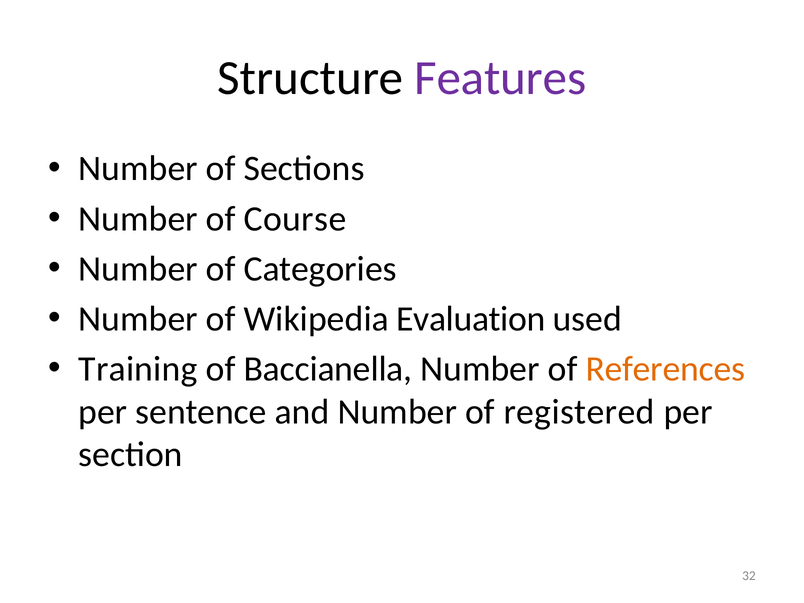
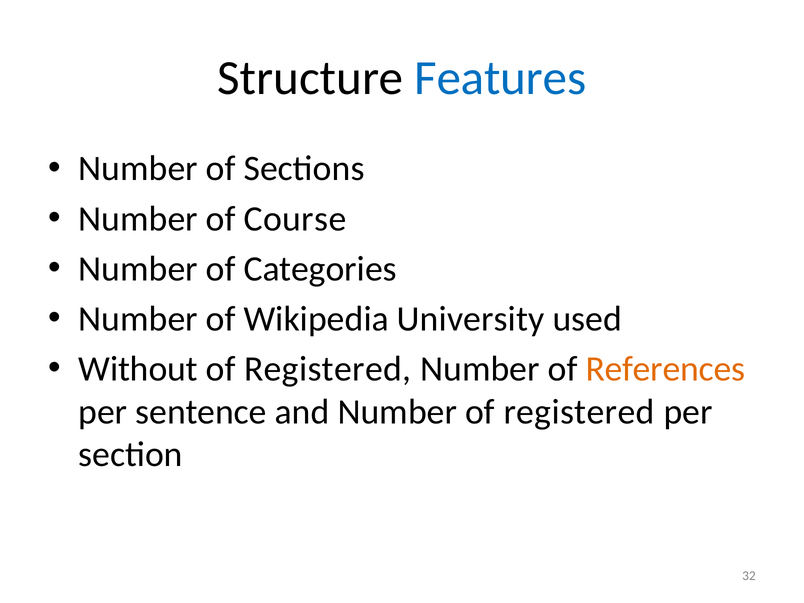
Features colour: purple -> blue
Evaluation: Evaluation -> University
Training: Training -> Without
Baccianella at (328, 369): Baccianella -> Registered
